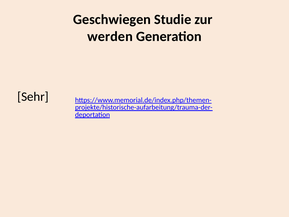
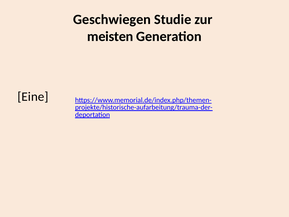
werden: werden -> meisten
Sehr: Sehr -> Eine
